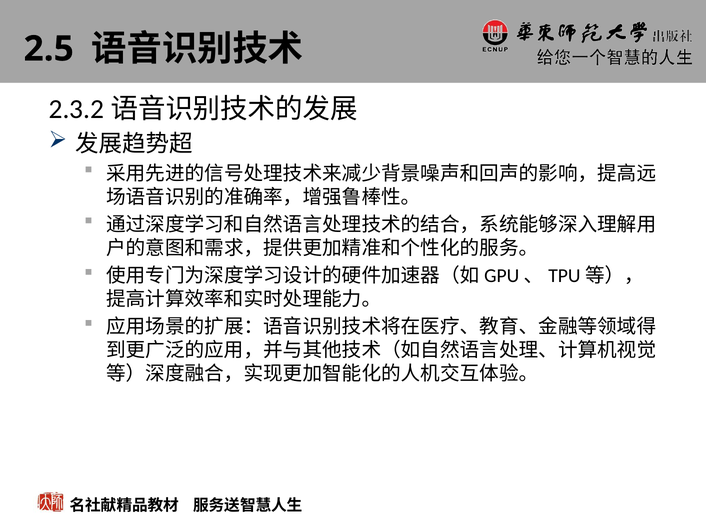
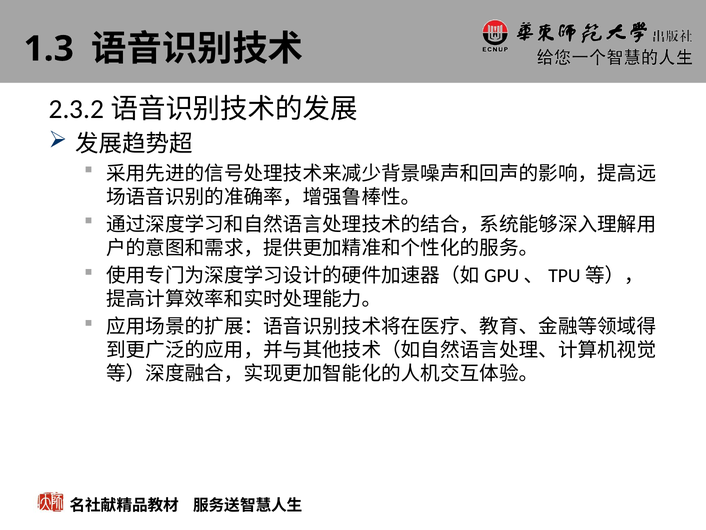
2.5: 2.5 -> 1.3
